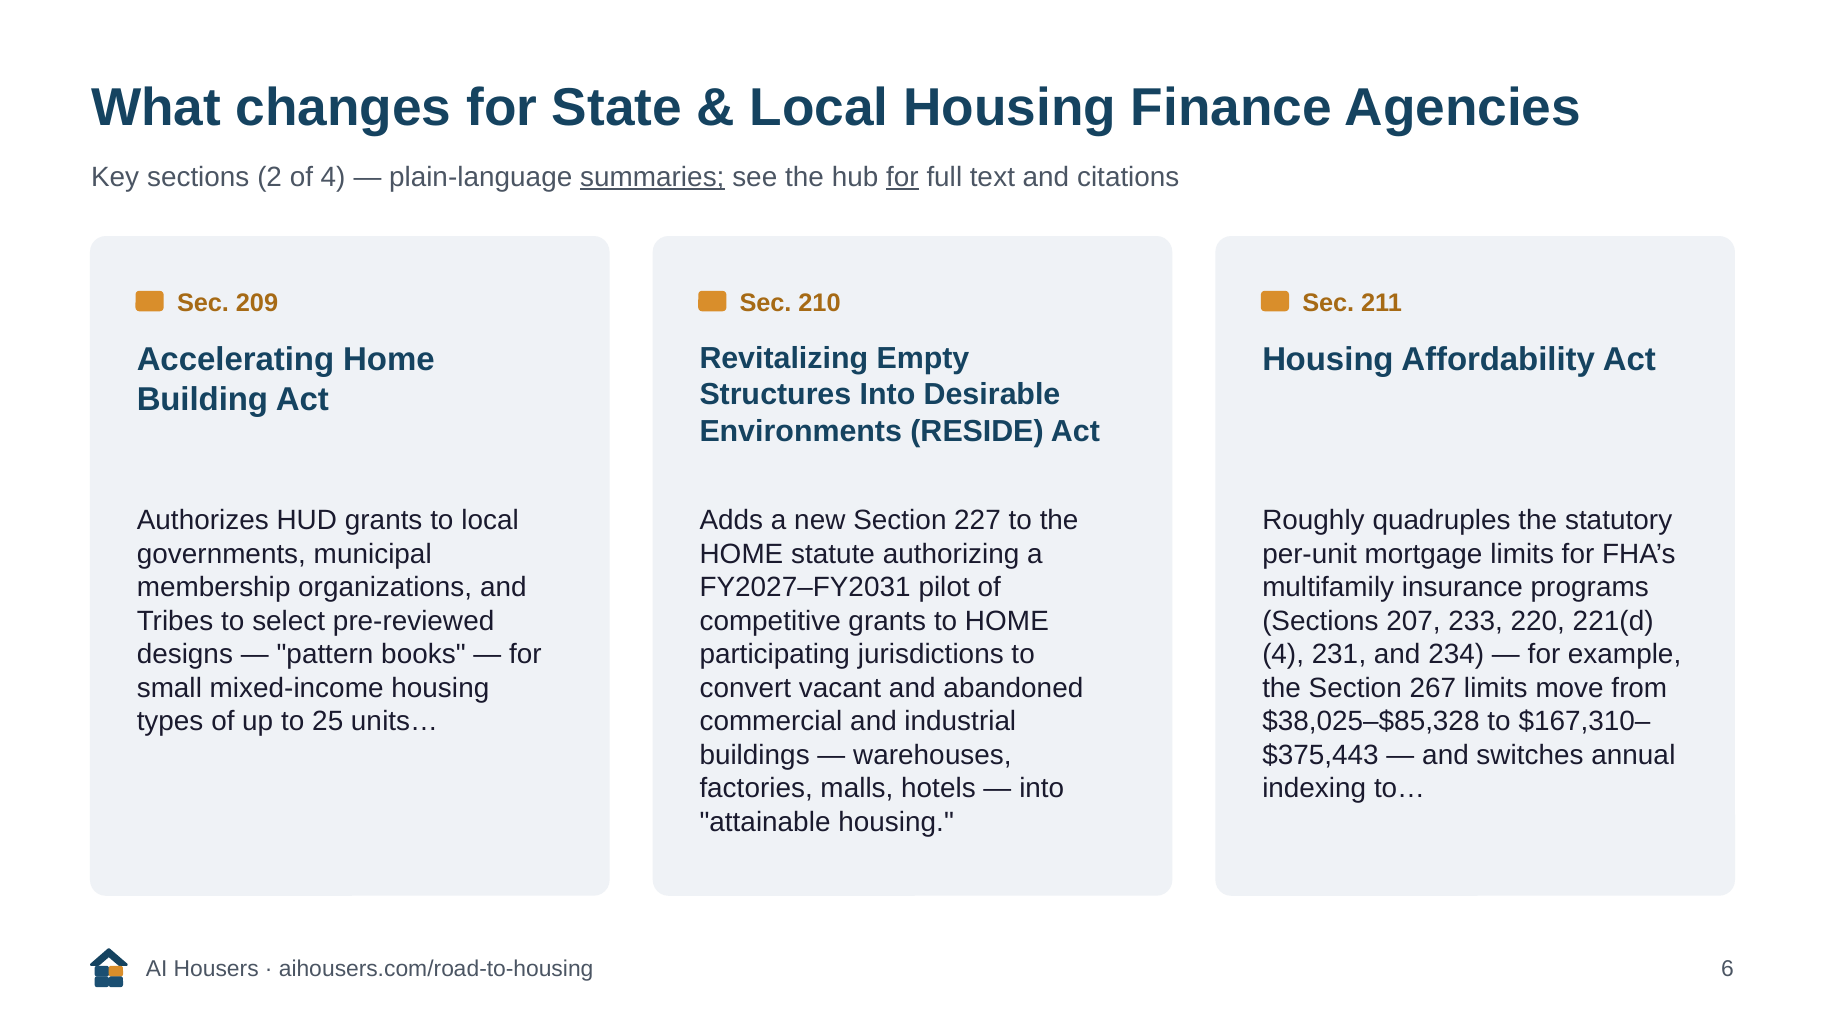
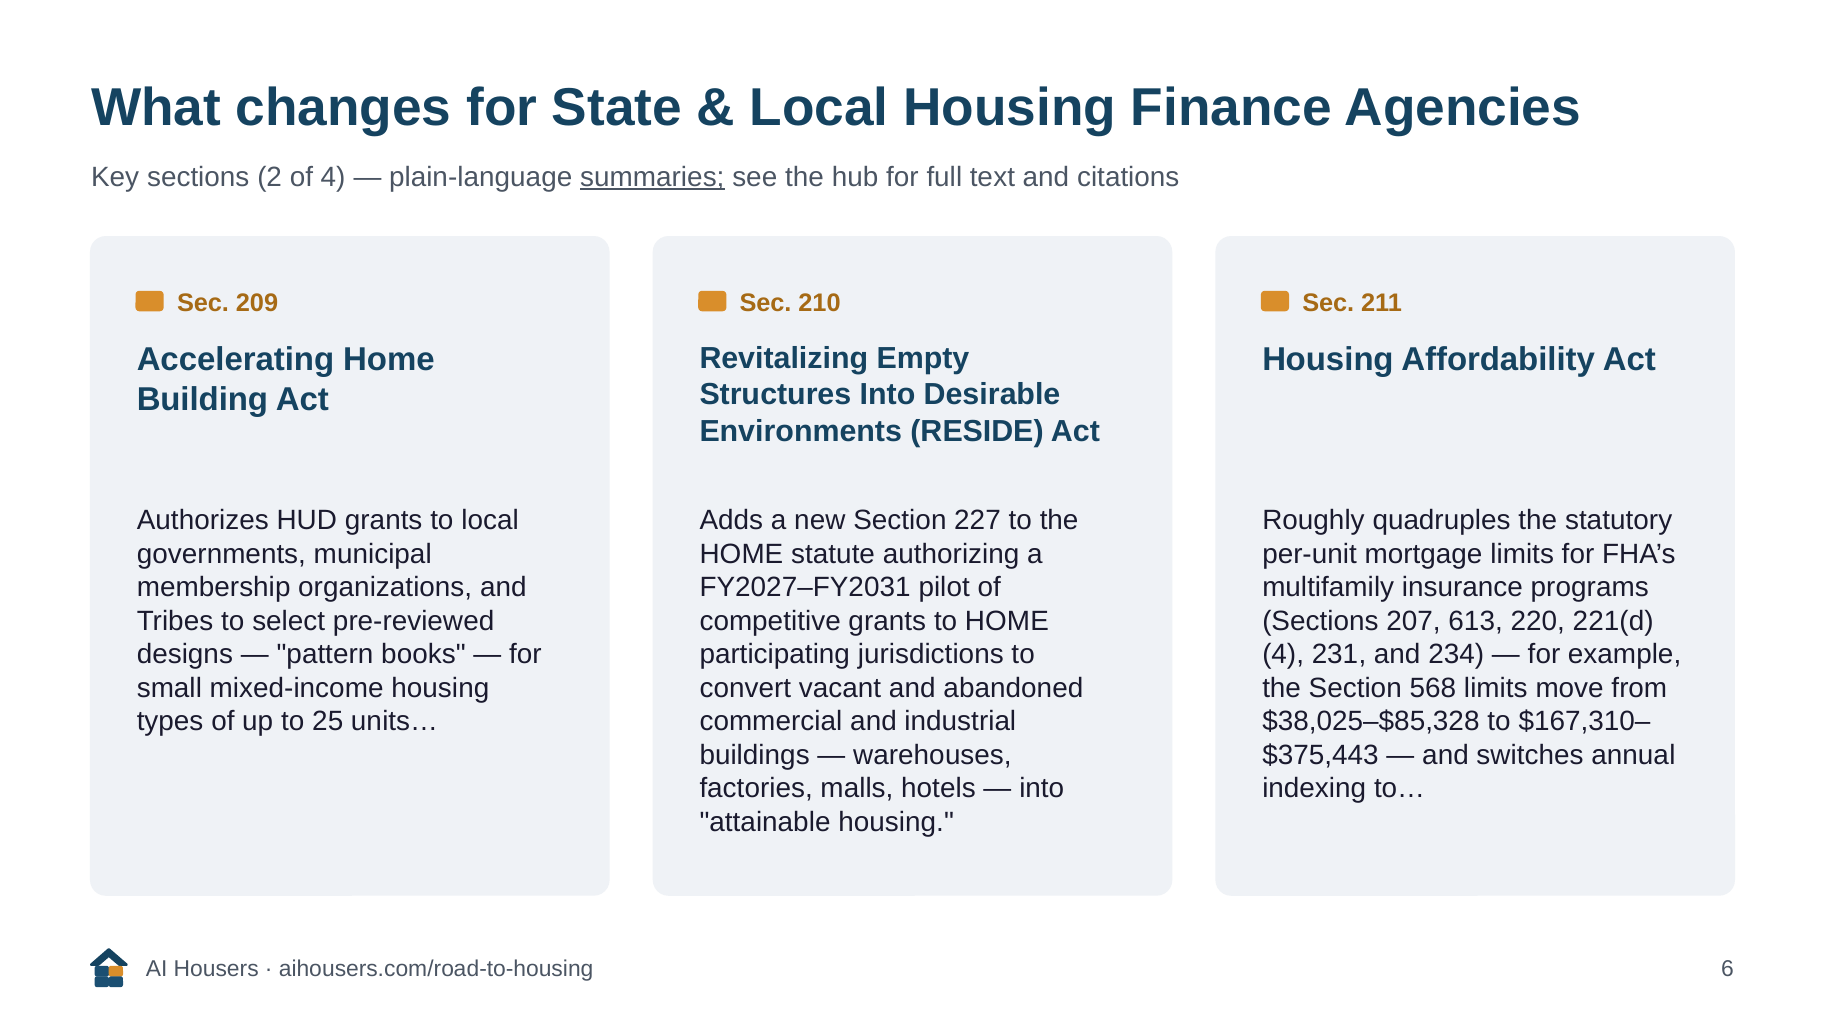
for at (902, 177) underline: present -> none
233: 233 -> 613
267: 267 -> 568
